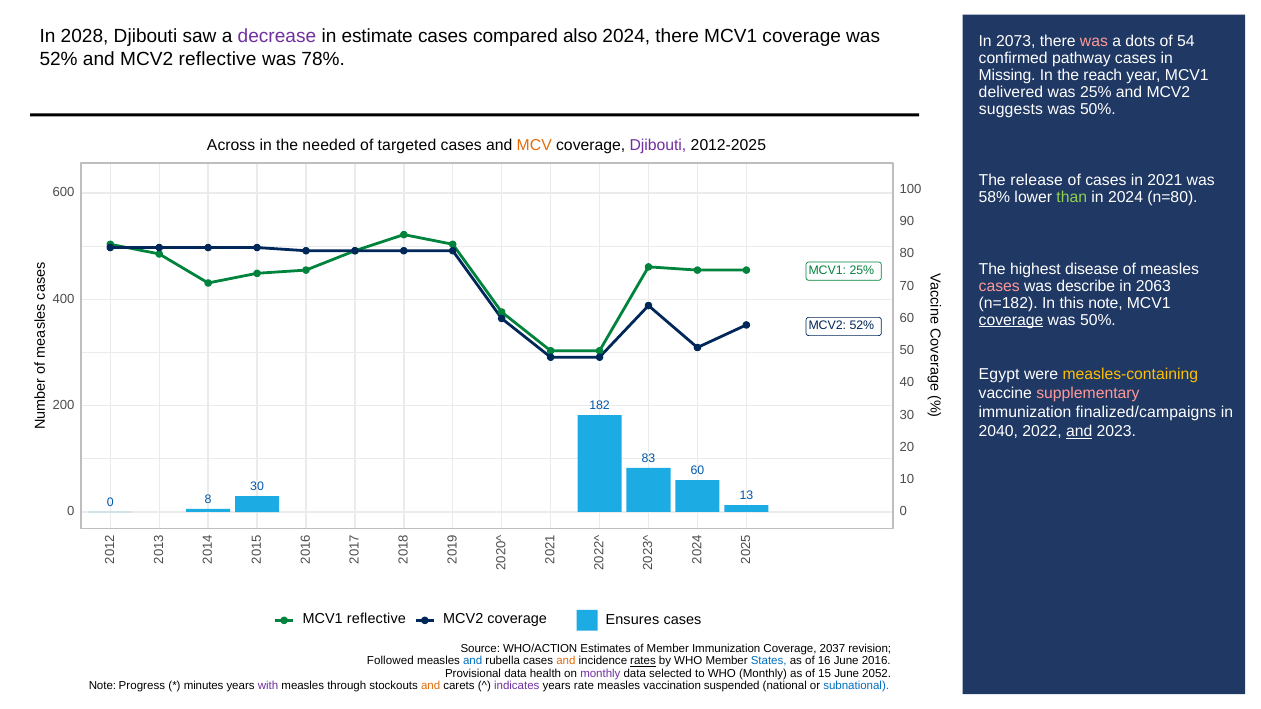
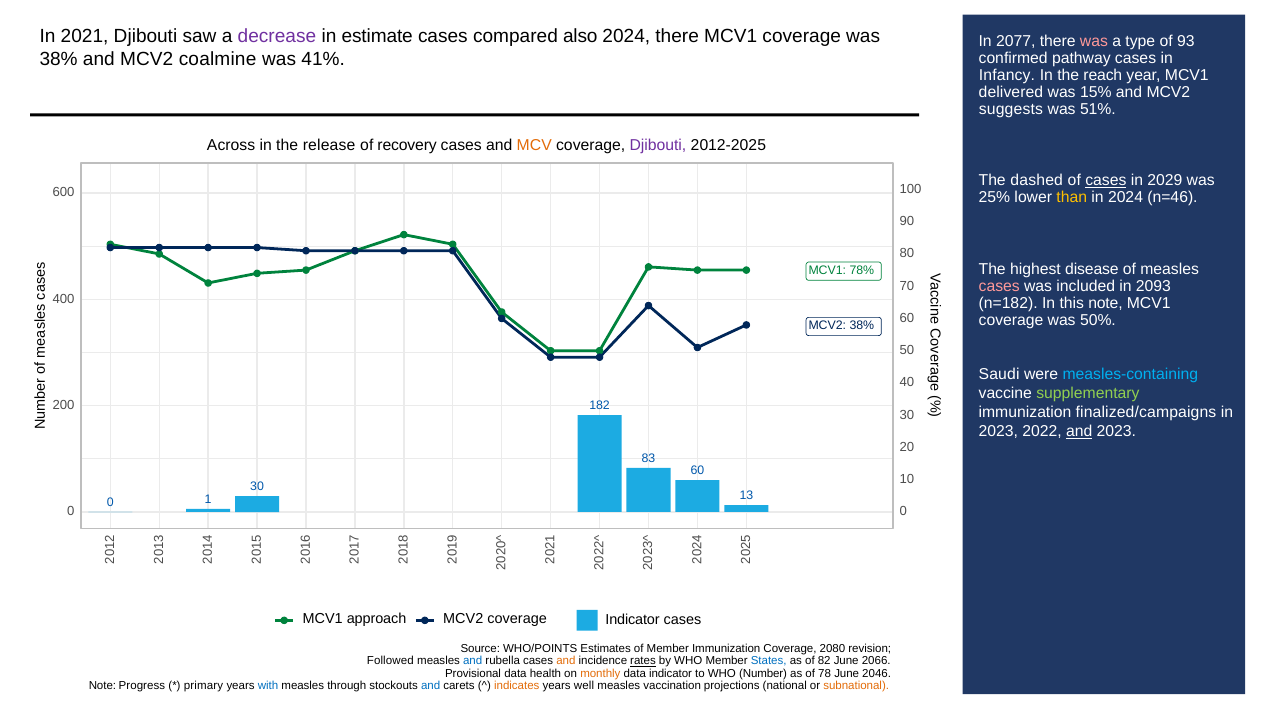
2028: 2028 -> 2021
2073: 2073 -> 2077
dots: dots -> type
54: 54 -> 93
52% at (59, 59): 52% -> 38%
MCV2 reflective: reflective -> coalmine
78%: 78% -> 41%
Missing: Missing -> Infancy
was 25%: 25% -> 15%
50% at (1098, 110): 50% -> 51%
needed: needed -> release
targeted: targeted -> recovery
release: release -> dashed
cases at (1106, 181) underline: none -> present
2021: 2021 -> 2029
58%: 58% -> 25%
than colour: light green -> yellow
n=80: n=80 -> n=46
MCV1 25%: 25% -> 78%
describe: describe -> included
2063: 2063 -> 2093
coverage at (1011, 320) underline: present -> none
MCV2 52%: 52% -> 38%
Egypt: Egypt -> Saudi
measles-containing colour: yellow -> light blue
supplementary colour: pink -> light green
2040 at (998, 432): 2040 -> 2023
8 at (208, 500): 8 -> 1
MCV1 reflective: reflective -> approach
coverage Ensures: Ensures -> Indicator
WHO/ACTION: WHO/ACTION -> WHO/POINTS
2037: 2037 -> 2080
16: 16 -> 82
2016: 2016 -> 2066
monthly at (600, 674) colour: purple -> orange
data selected: selected -> indicator
WHO Monthly: Monthly -> Number
15: 15 -> 78
2052: 2052 -> 2046
minutes: minutes -> primary
with colour: purple -> blue
and at (431, 686) colour: orange -> blue
indicates colour: purple -> orange
rate: rate -> well
suspended: suspended -> projections
subnational colour: blue -> orange
